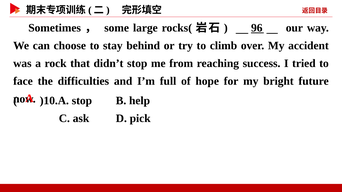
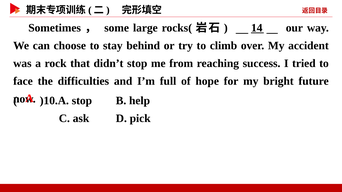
96: 96 -> 14
